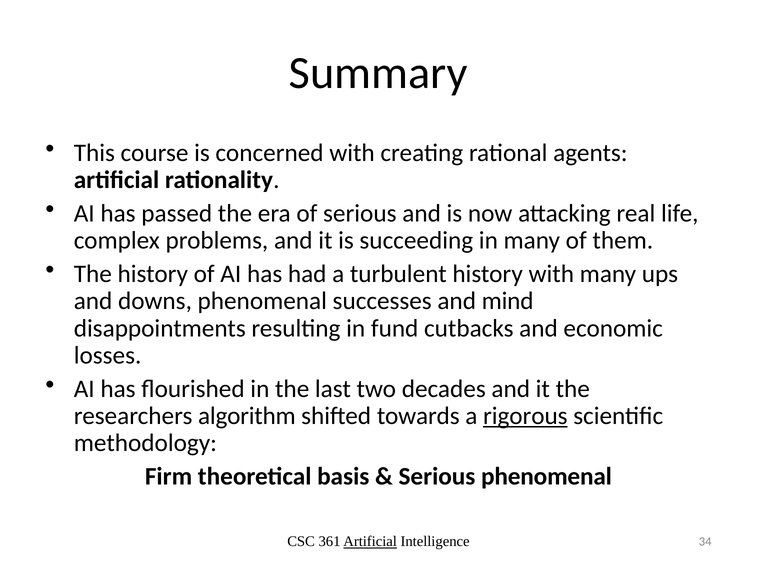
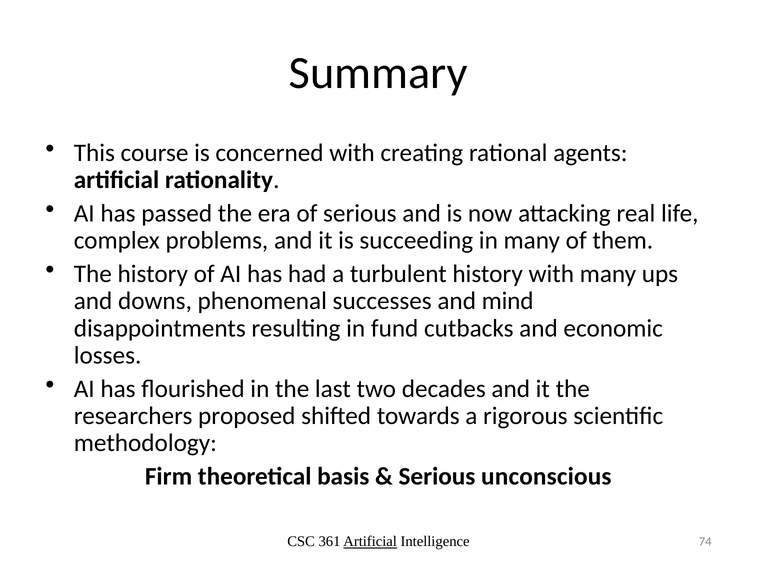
algorithm: algorithm -> proposed
rigorous underline: present -> none
Serious phenomenal: phenomenal -> unconscious
34: 34 -> 74
